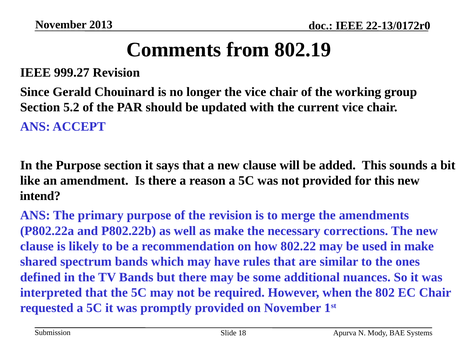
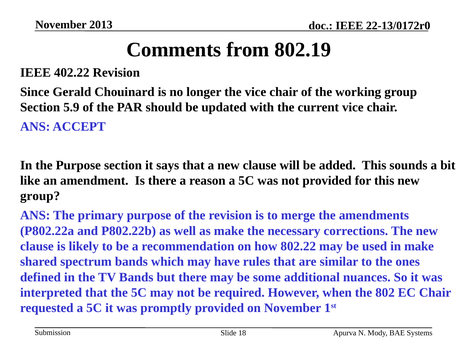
999.27: 999.27 -> 402.22
5.2: 5.2 -> 5.9
intend at (40, 196): intend -> group
